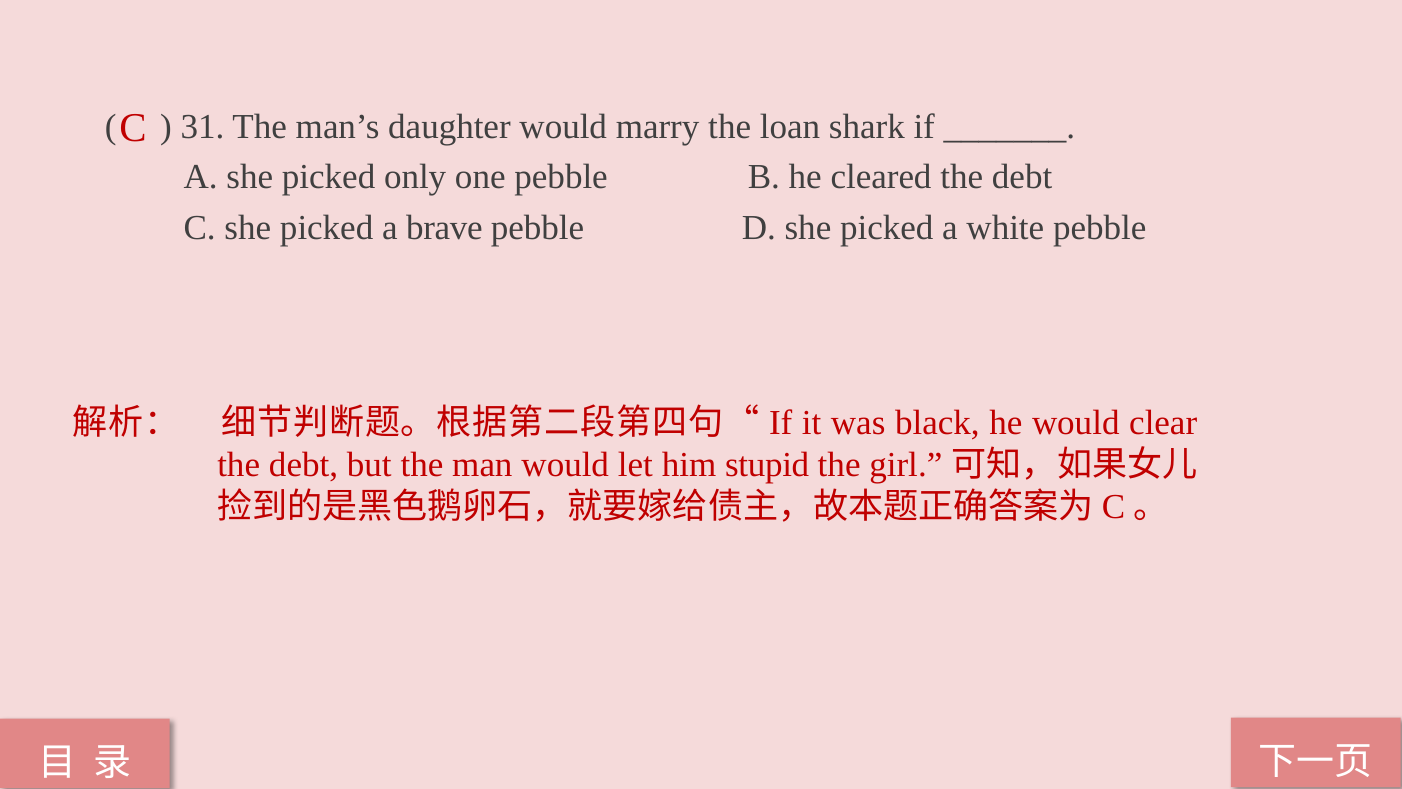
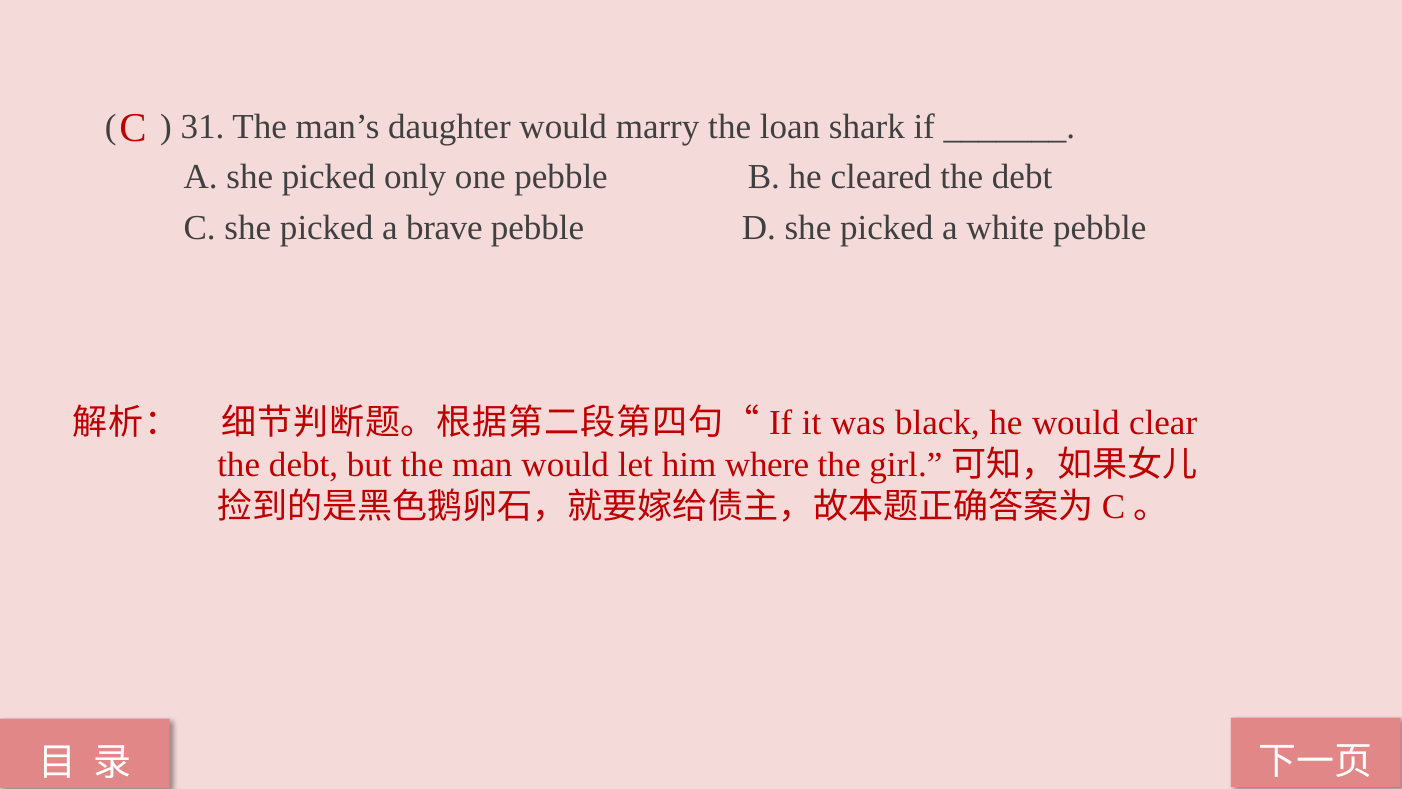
stupid: stupid -> where
